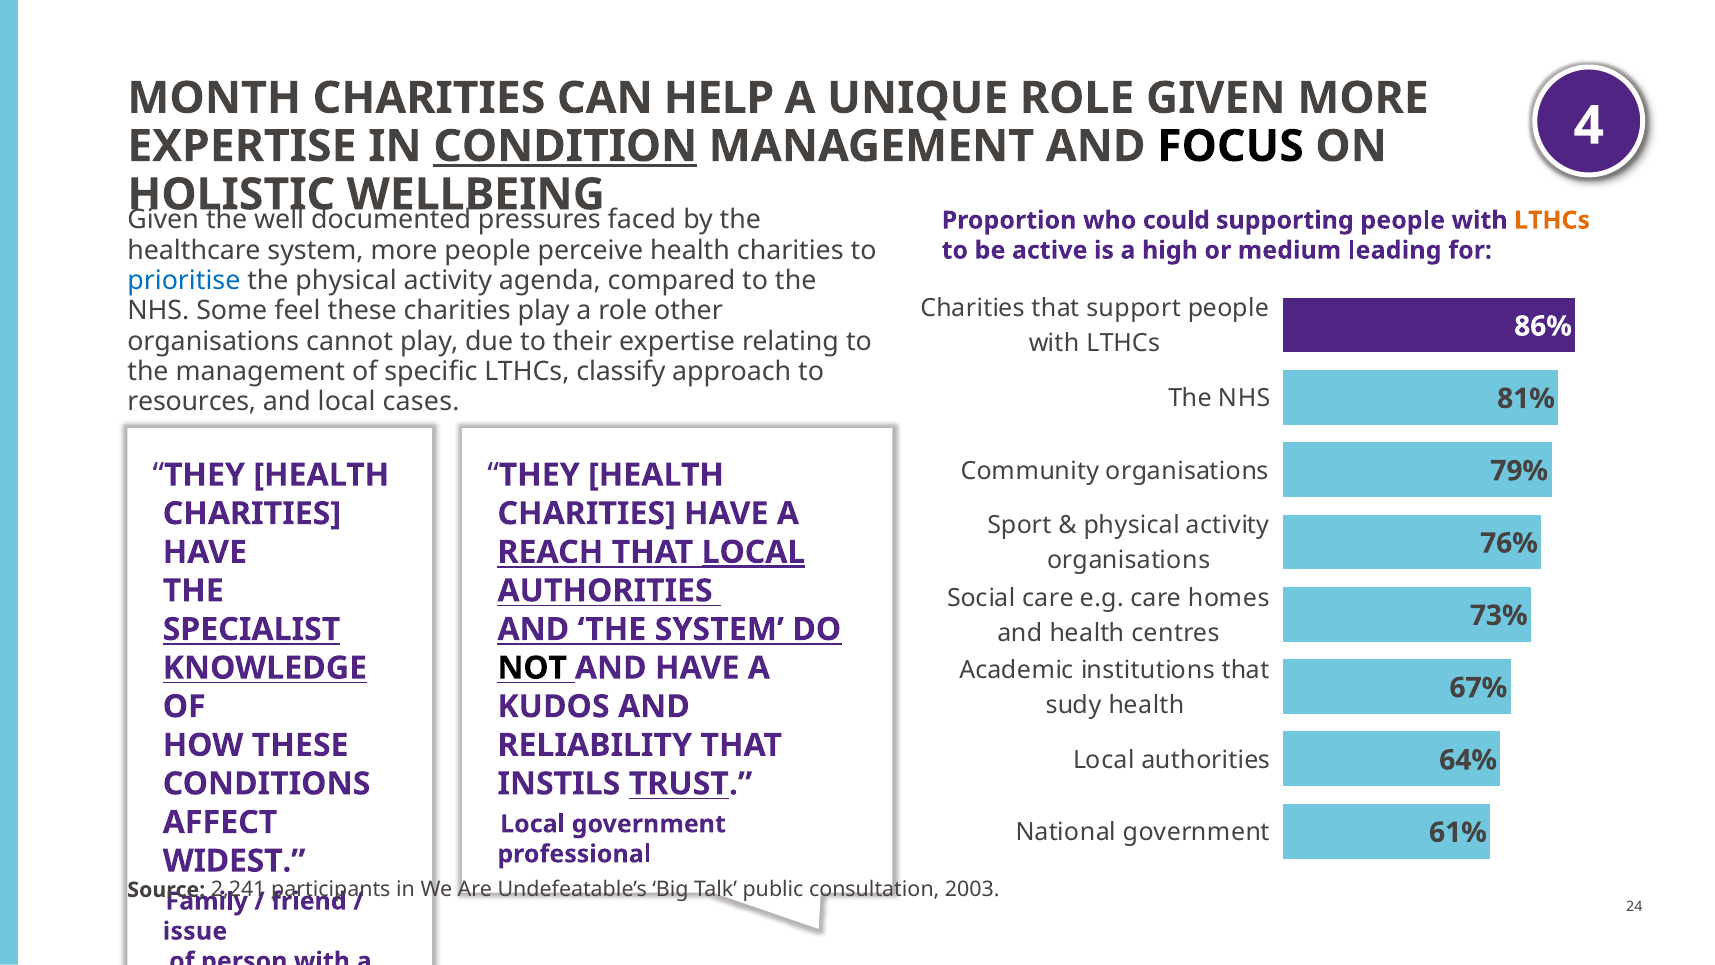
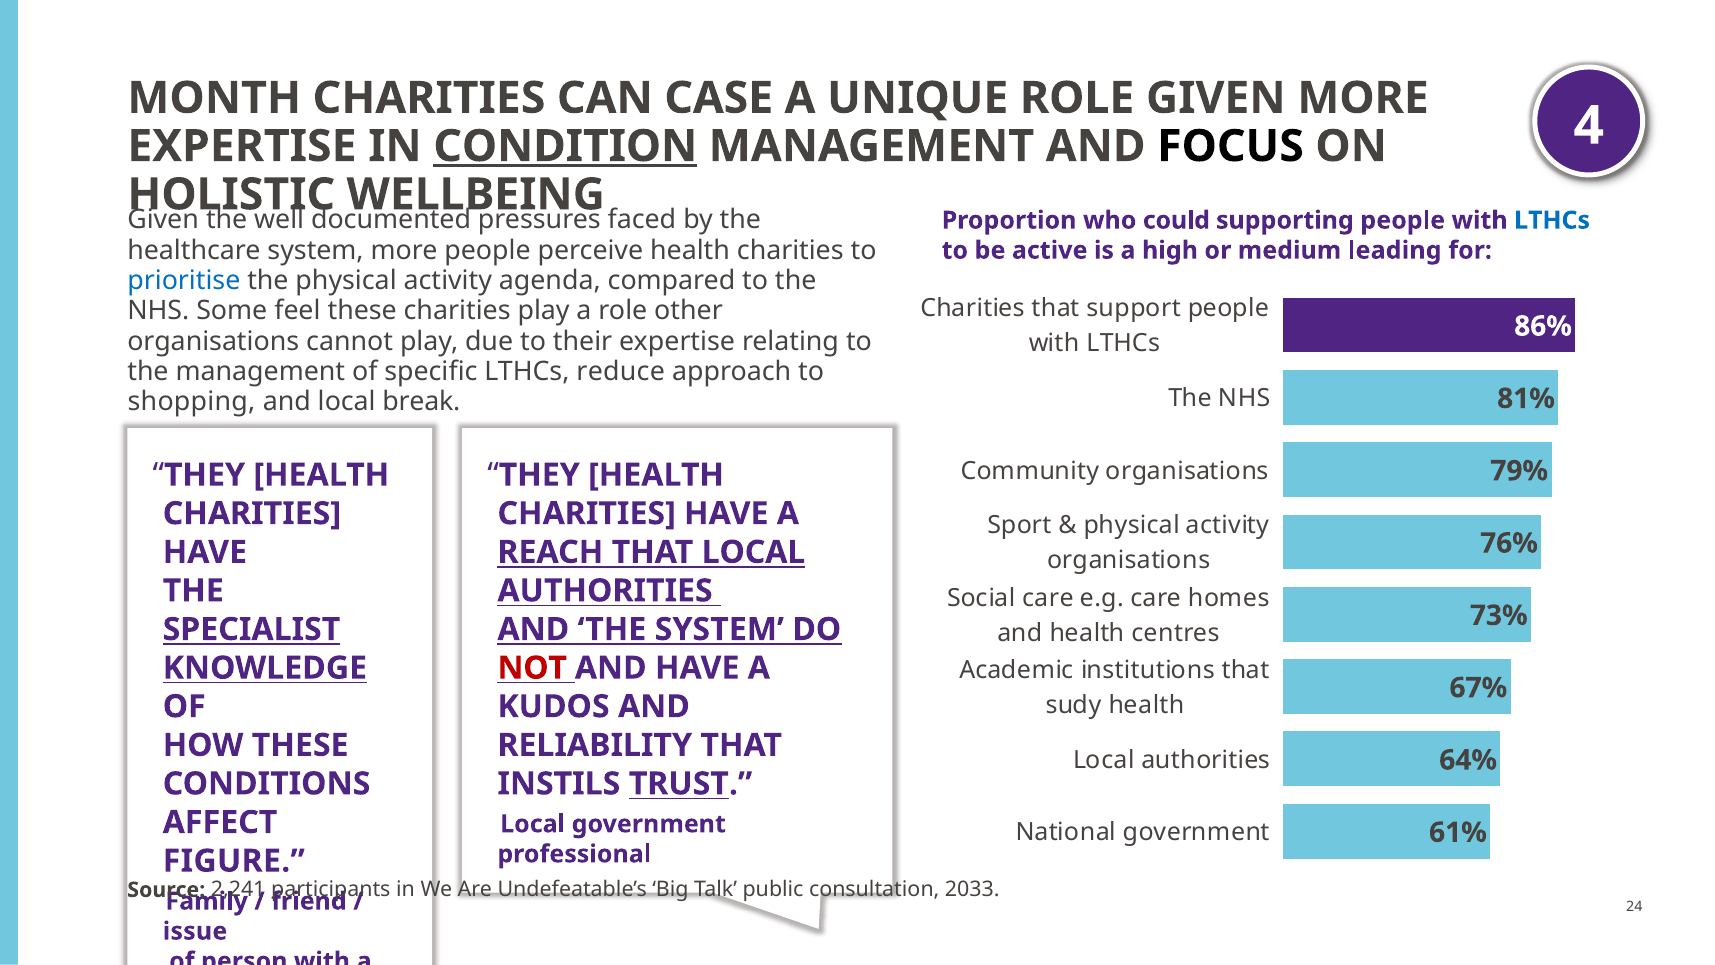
HELP: HELP -> CASE
LTHCs at (1552, 220) colour: orange -> blue
classify: classify -> reduce
resources: resources -> shopping
cases: cases -> break
LOCAL at (753, 552) underline: present -> none
NOT colour: black -> red
WIDEST: WIDEST -> FIGURE
2003: 2003 -> 2033
